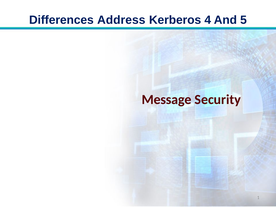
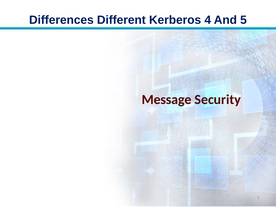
Address: Address -> Different
